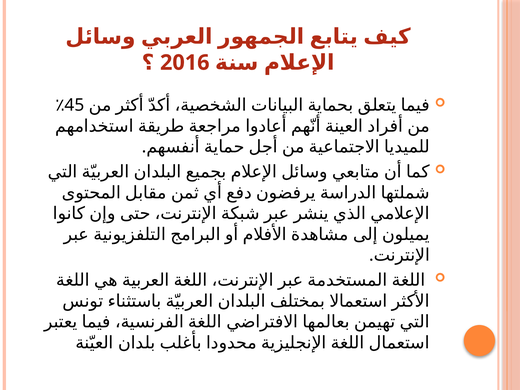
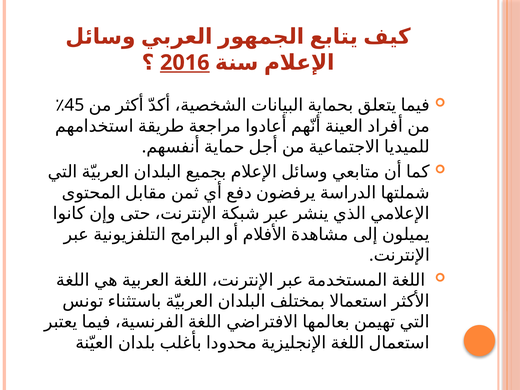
2016 underline: none -> present
